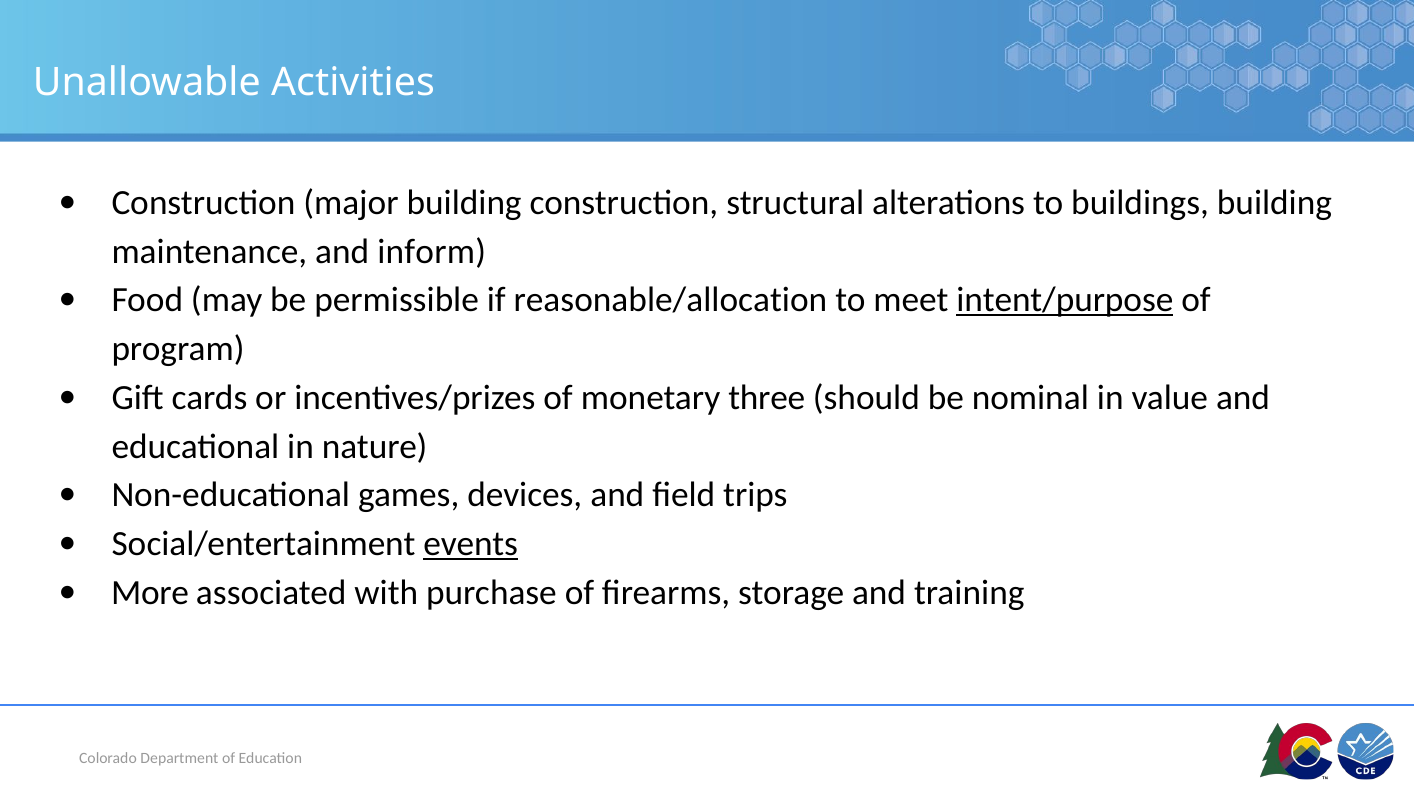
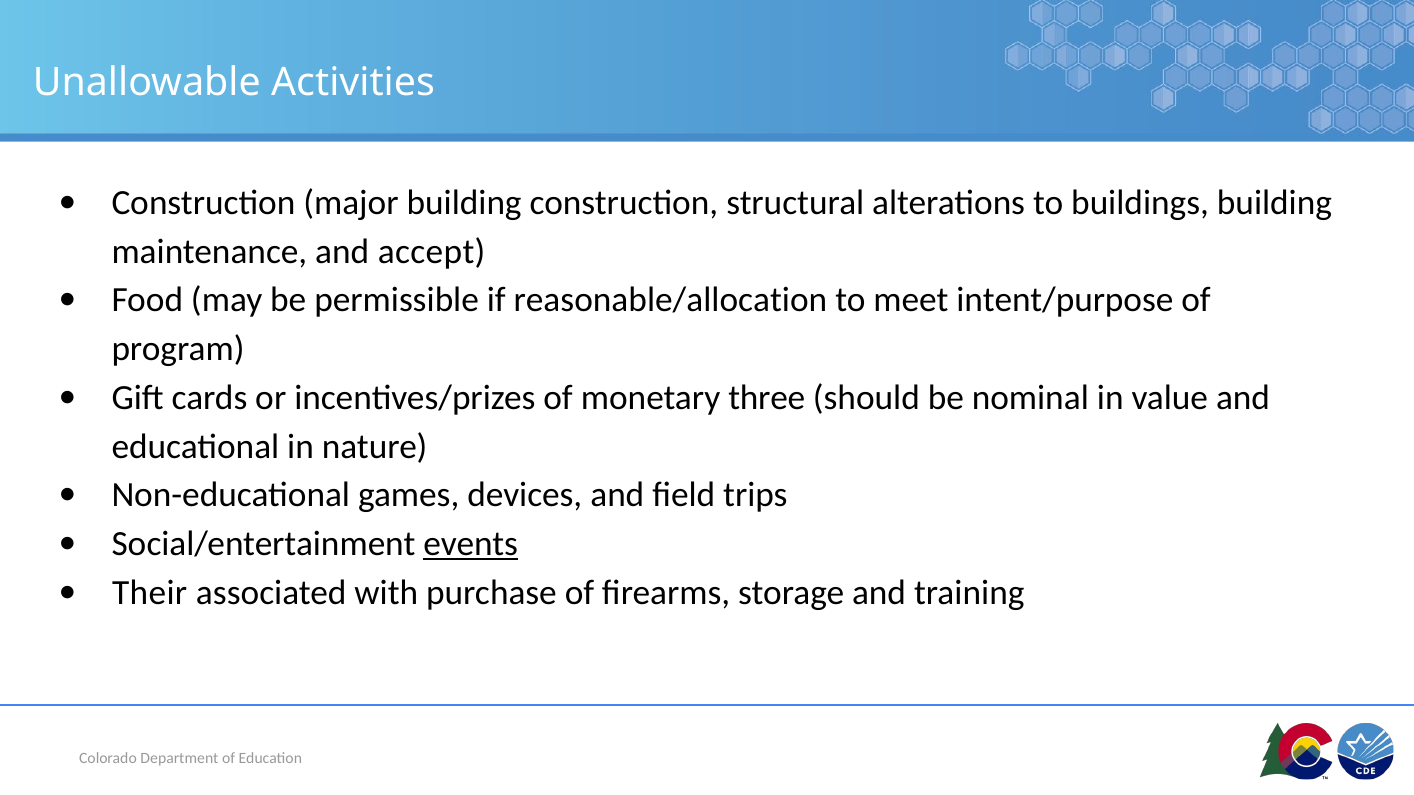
inform: inform -> accept
intent/purpose underline: present -> none
More: More -> Their
